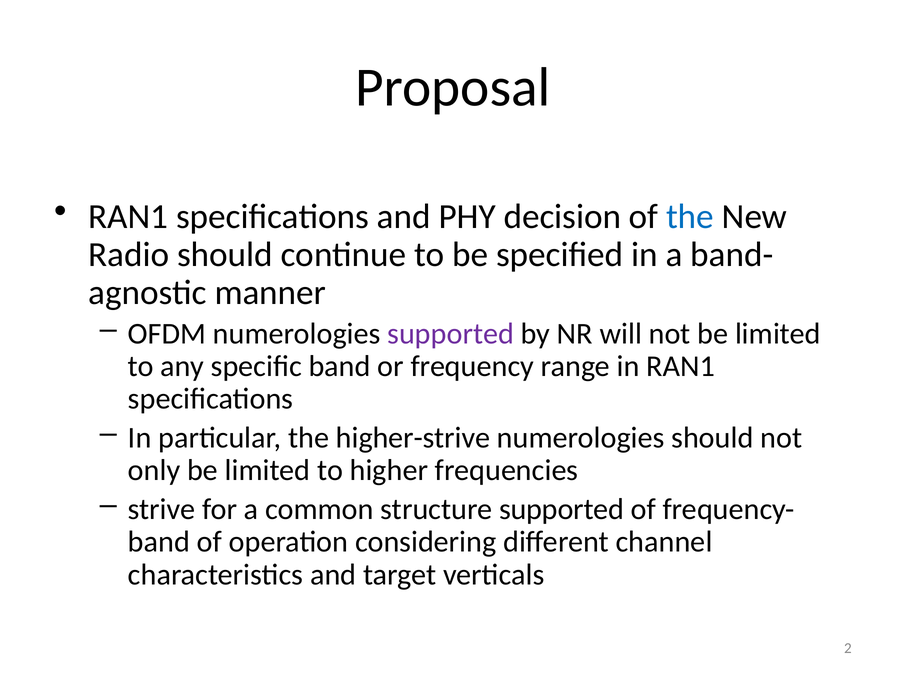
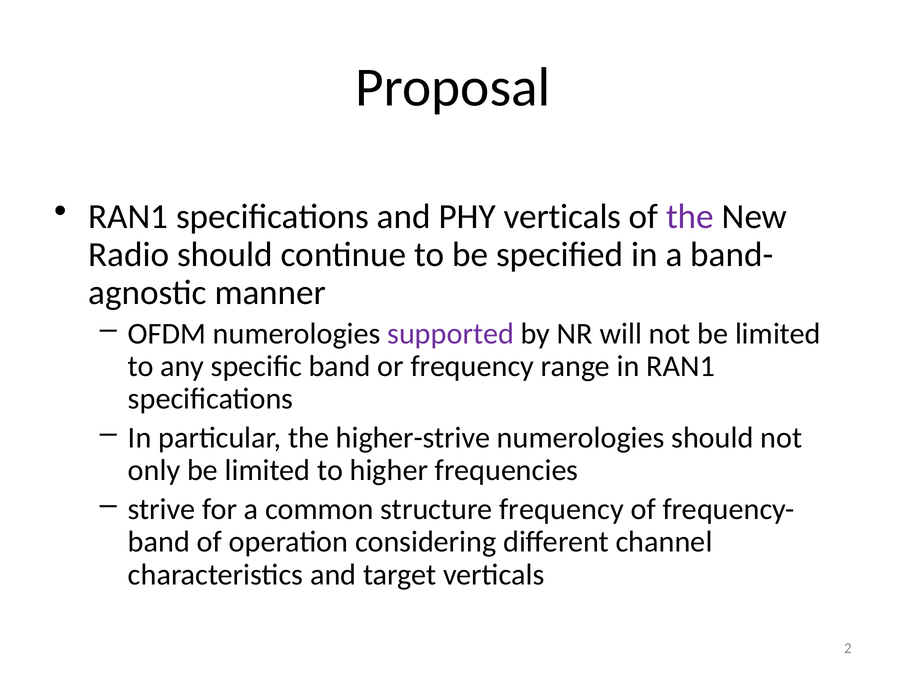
PHY decision: decision -> verticals
the at (690, 217) colour: blue -> purple
structure supported: supported -> frequency
